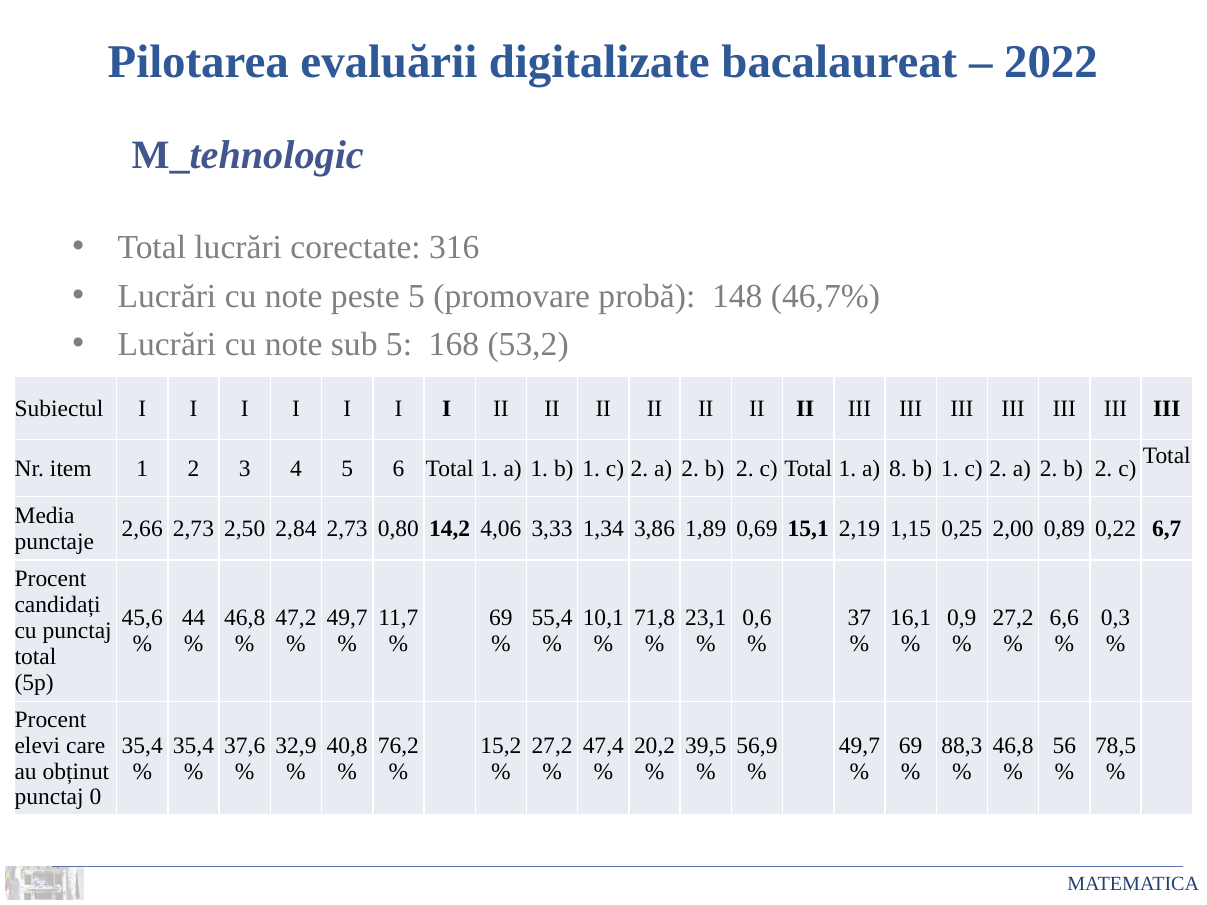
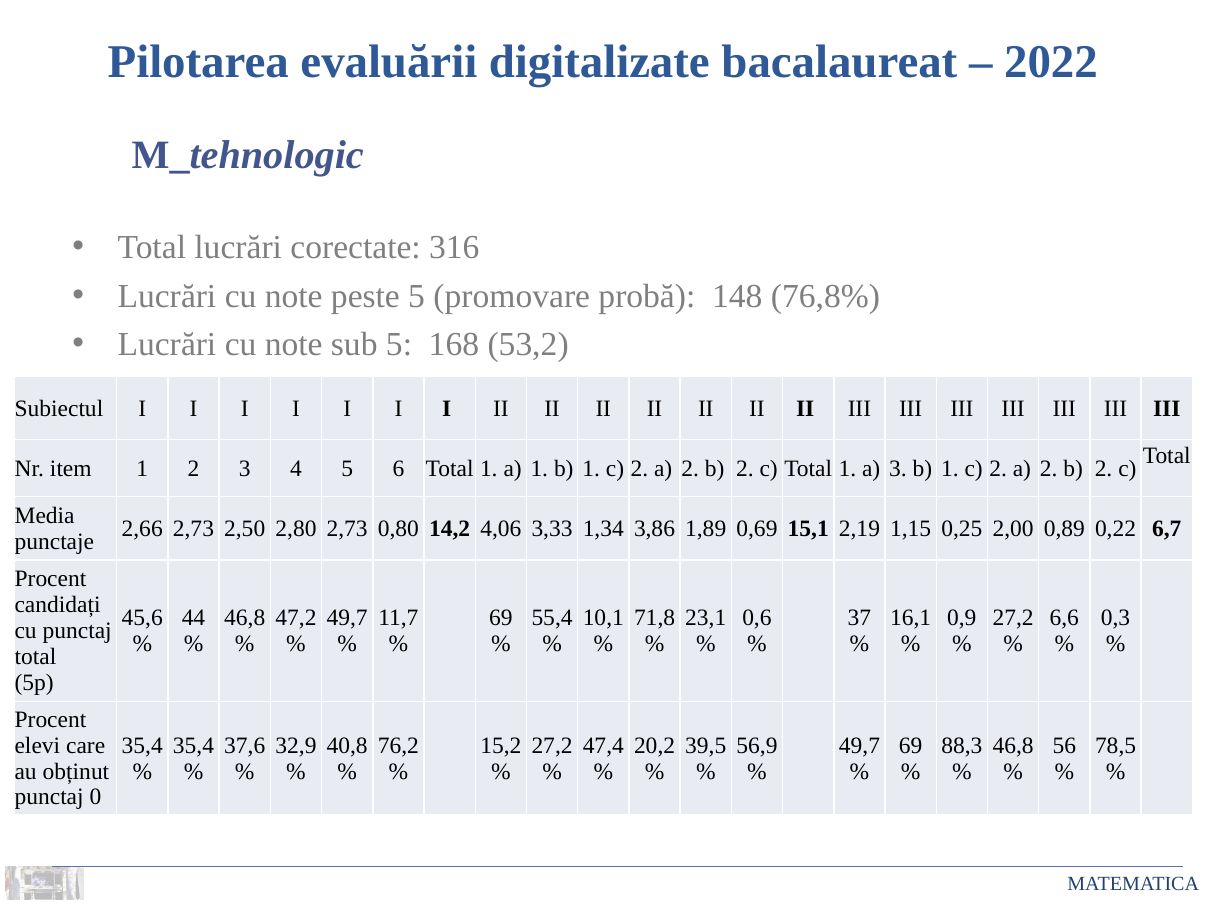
46,7%: 46,7% -> 76,8%
a 8: 8 -> 3
2,84: 2,84 -> 2,80
